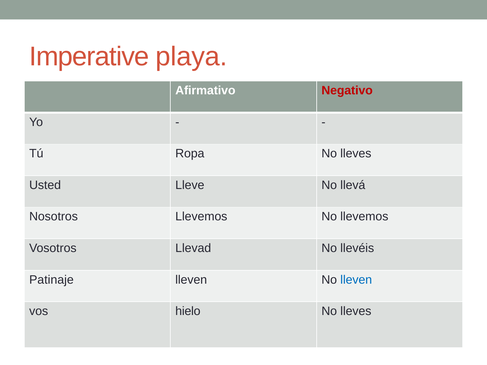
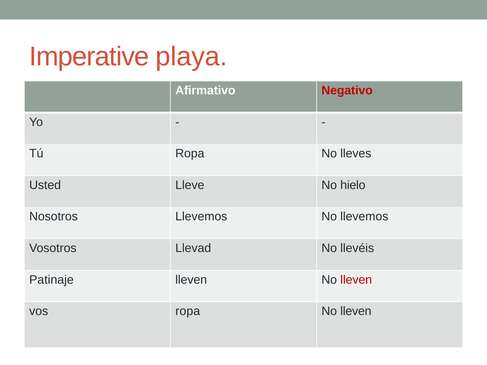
llevá: llevá -> hielo
lleven at (356, 280) colour: blue -> red
vos hielo: hielo -> ropa
lleves at (356, 311): lleves -> lleven
